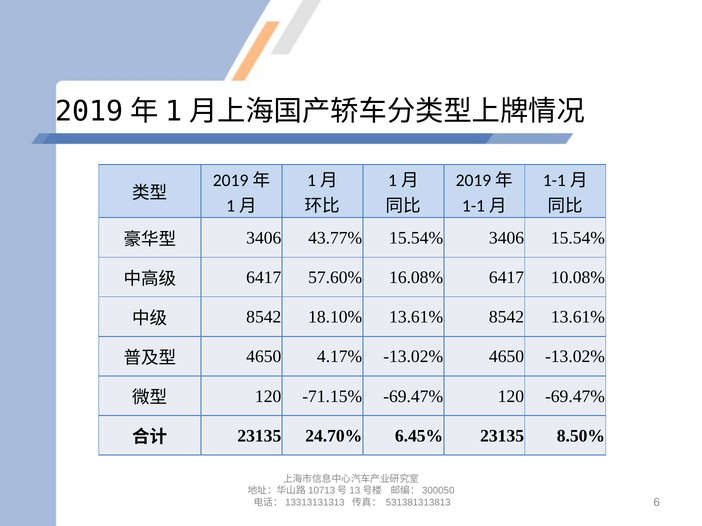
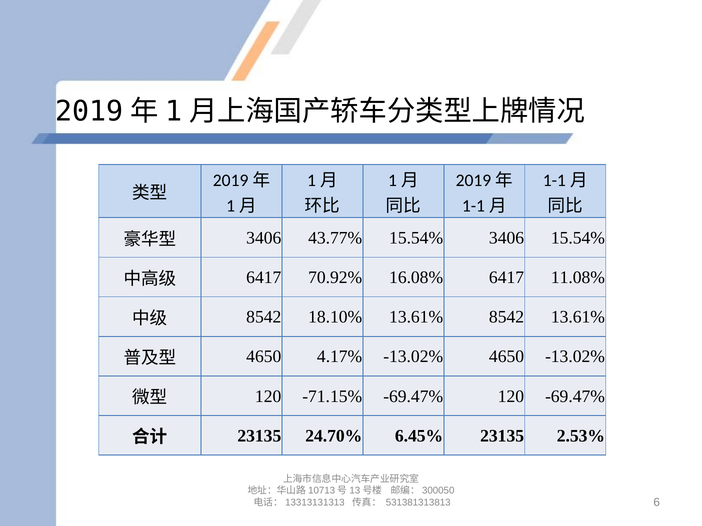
57.60%: 57.60% -> 70.92%
10.08%: 10.08% -> 11.08%
8.50%: 8.50% -> 2.53%
